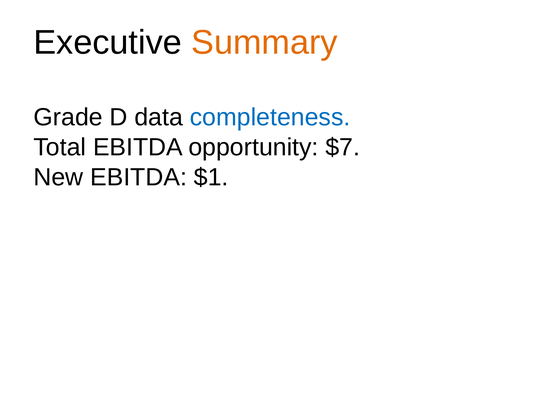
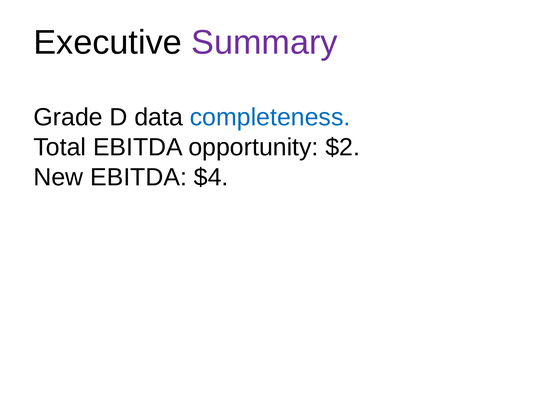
Summary colour: orange -> purple
$7: $7 -> $2
$1: $1 -> $4
